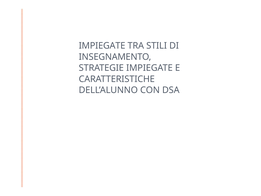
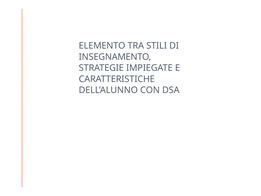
IMPIEGATE at (102, 46): IMPIEGATE -> ELEMENTO
